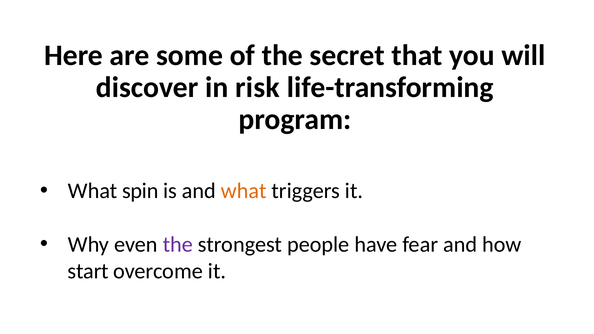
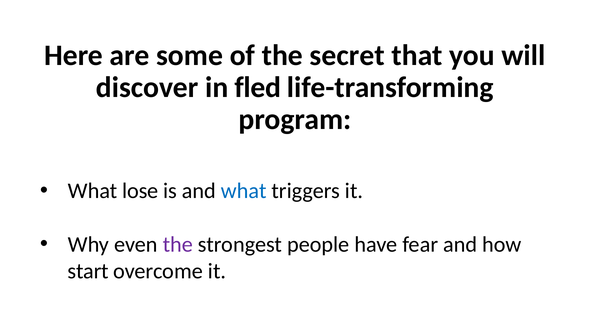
risk: risk -> fled
spin: spin -> lose
what at (244, 191) colour: orange -> blue
